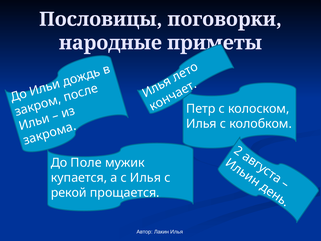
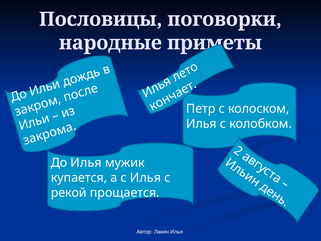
До Поле: Поле -> Илья
